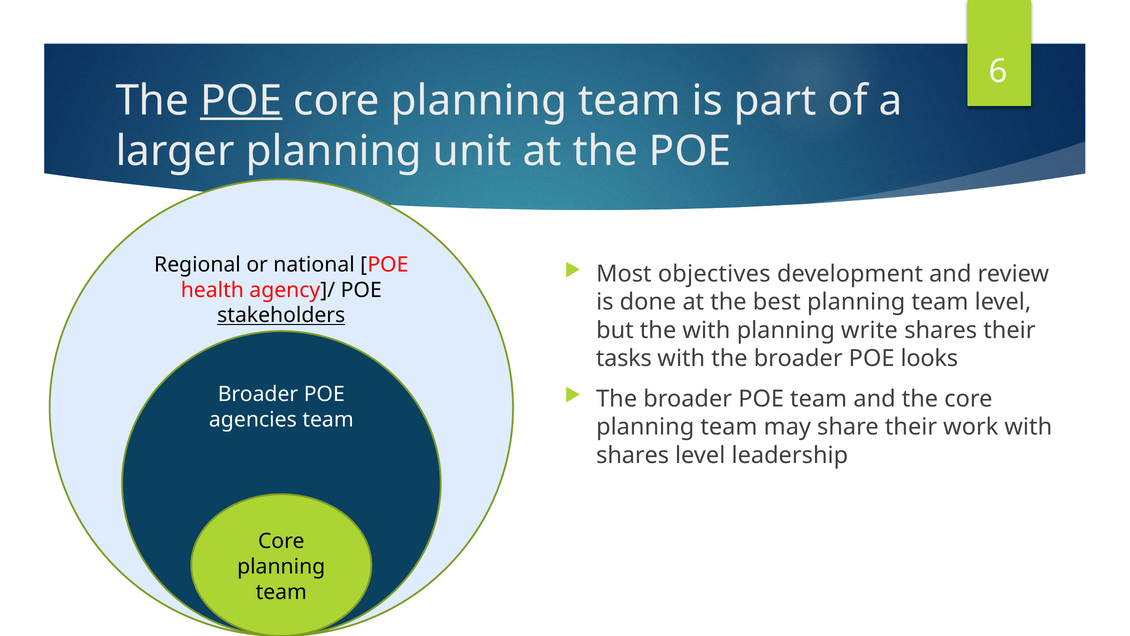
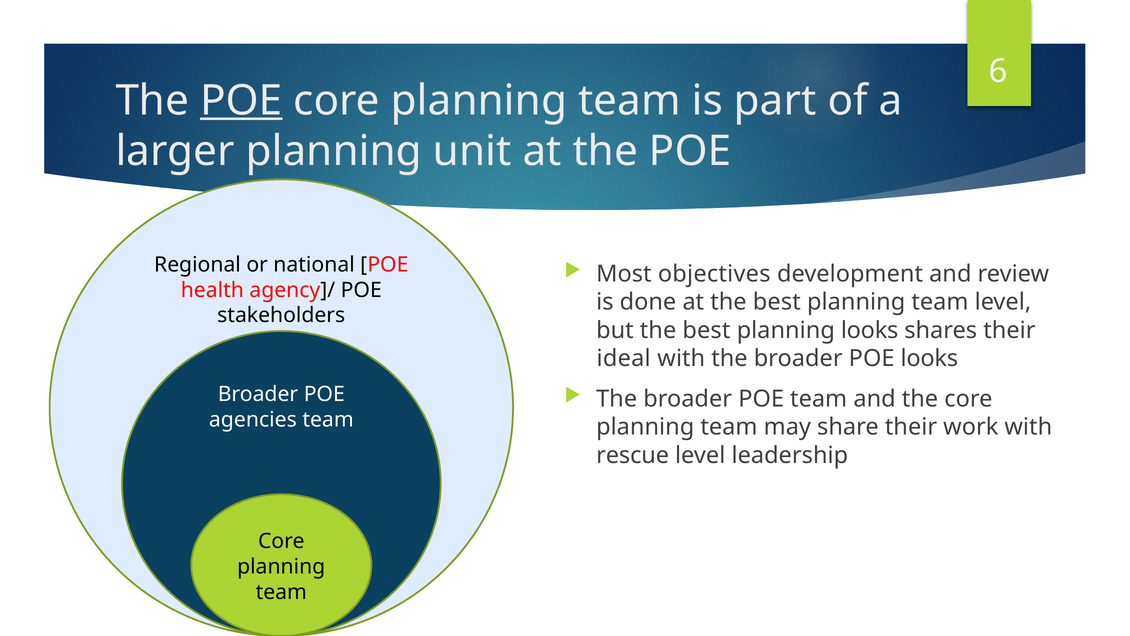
stakeholders underline: present -> none
but the with: with -> best
planning write: write -> looks
tasks: tasks -> ideal
shares at (633, 455): shares -> rescue
